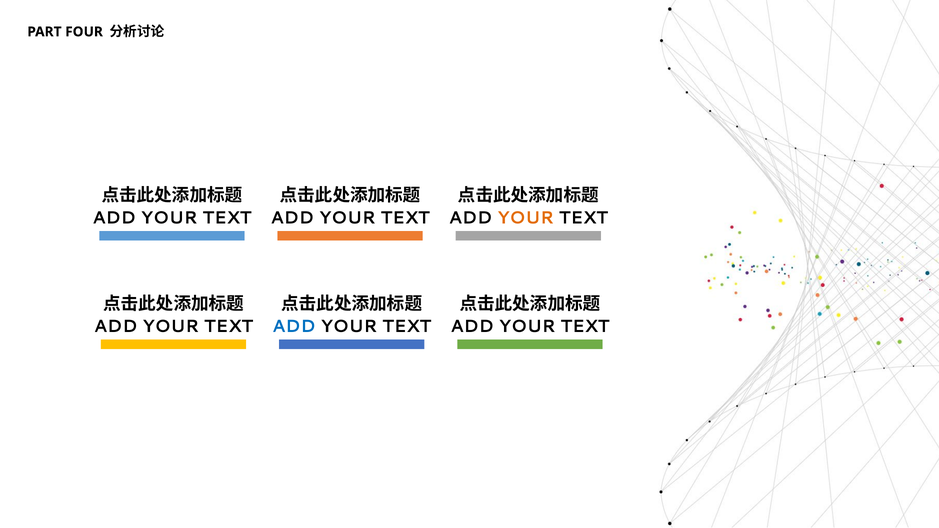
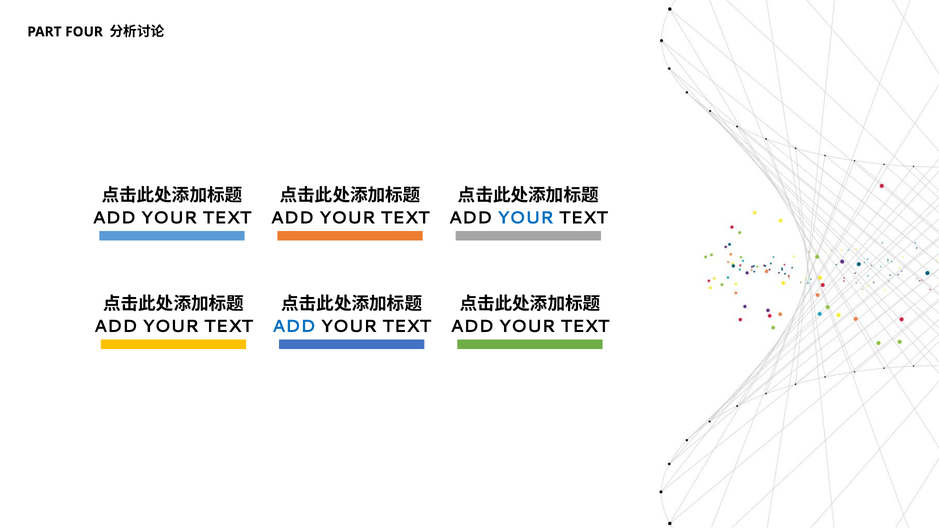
YOUR at (526, 218) colour: orange -> blue
